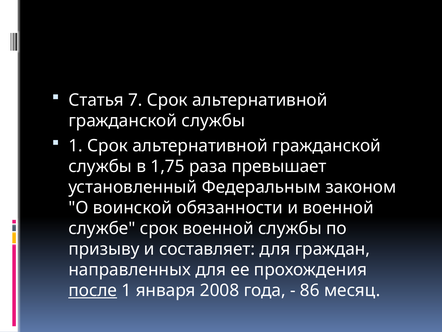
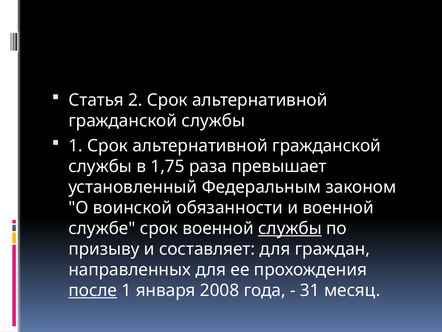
7: 7 -> 2
службы at (290, 228) underline: none -> present
86: 86 -> 31
